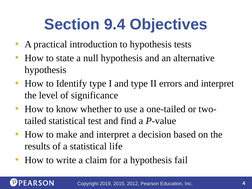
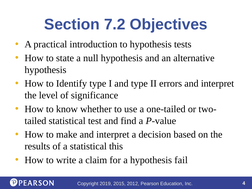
9.4: 9.4 -> 7.2
life: life -> this
